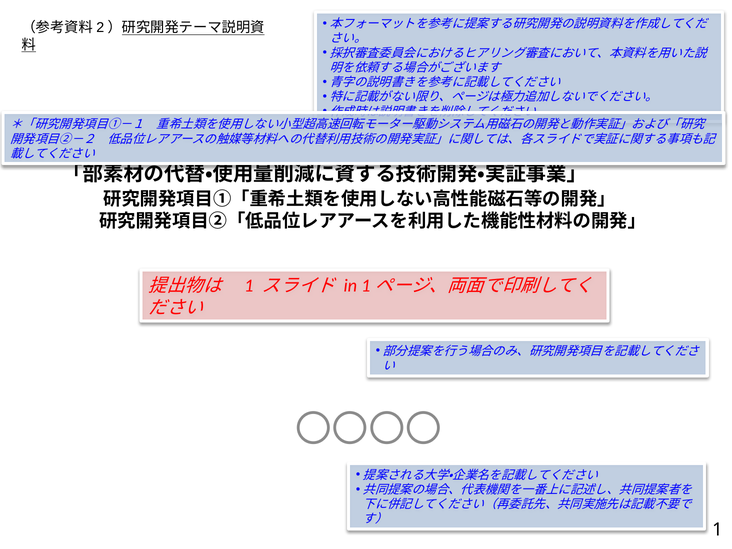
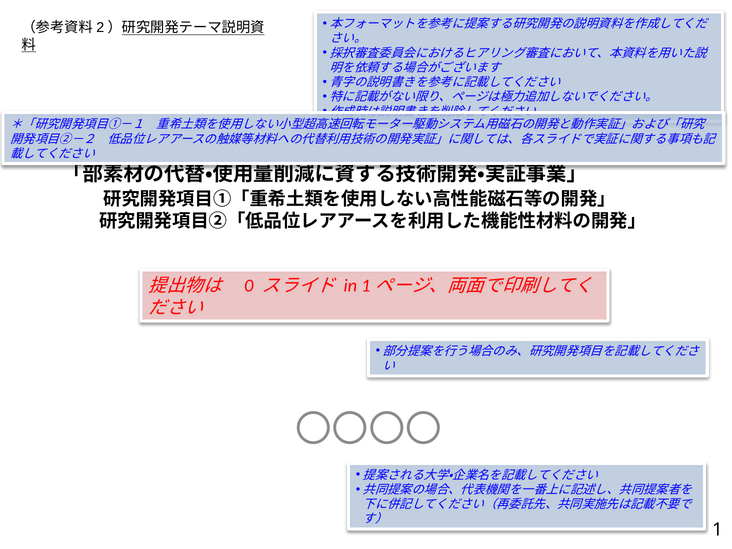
1 at (249, 286): 1 -> 0
